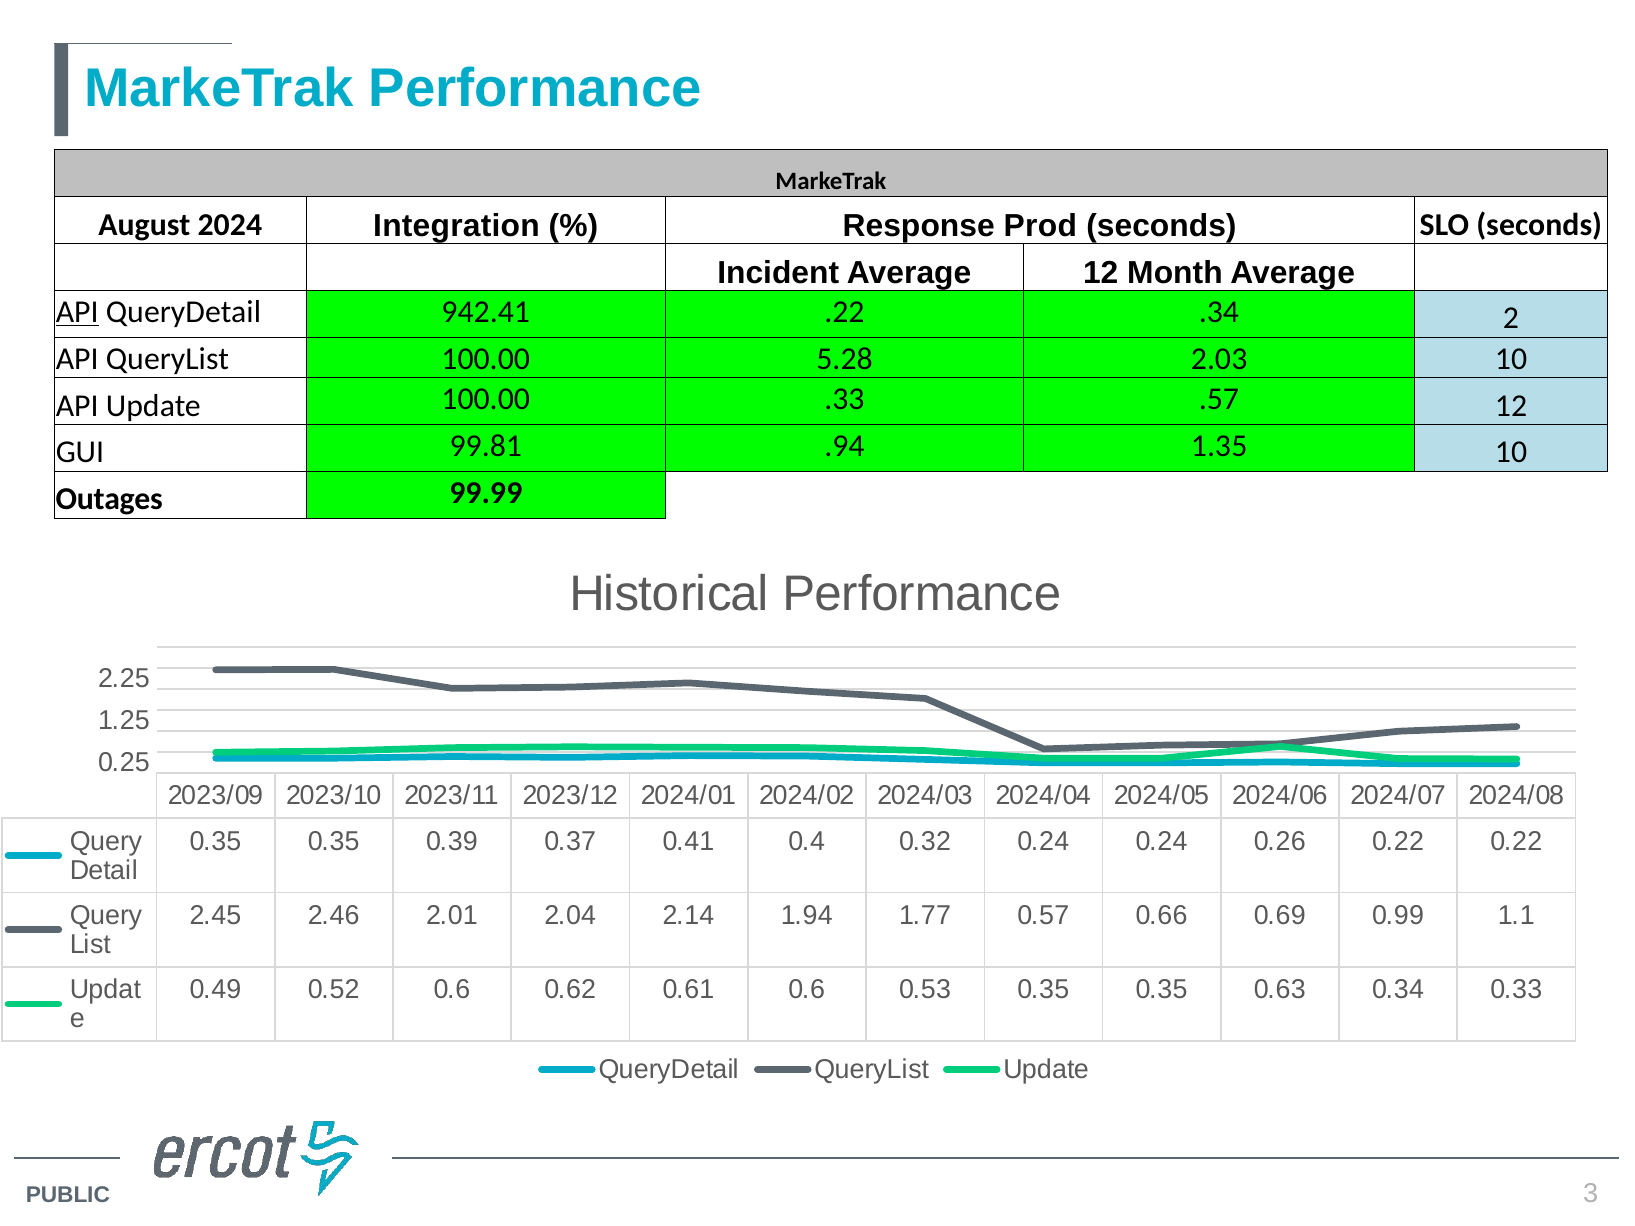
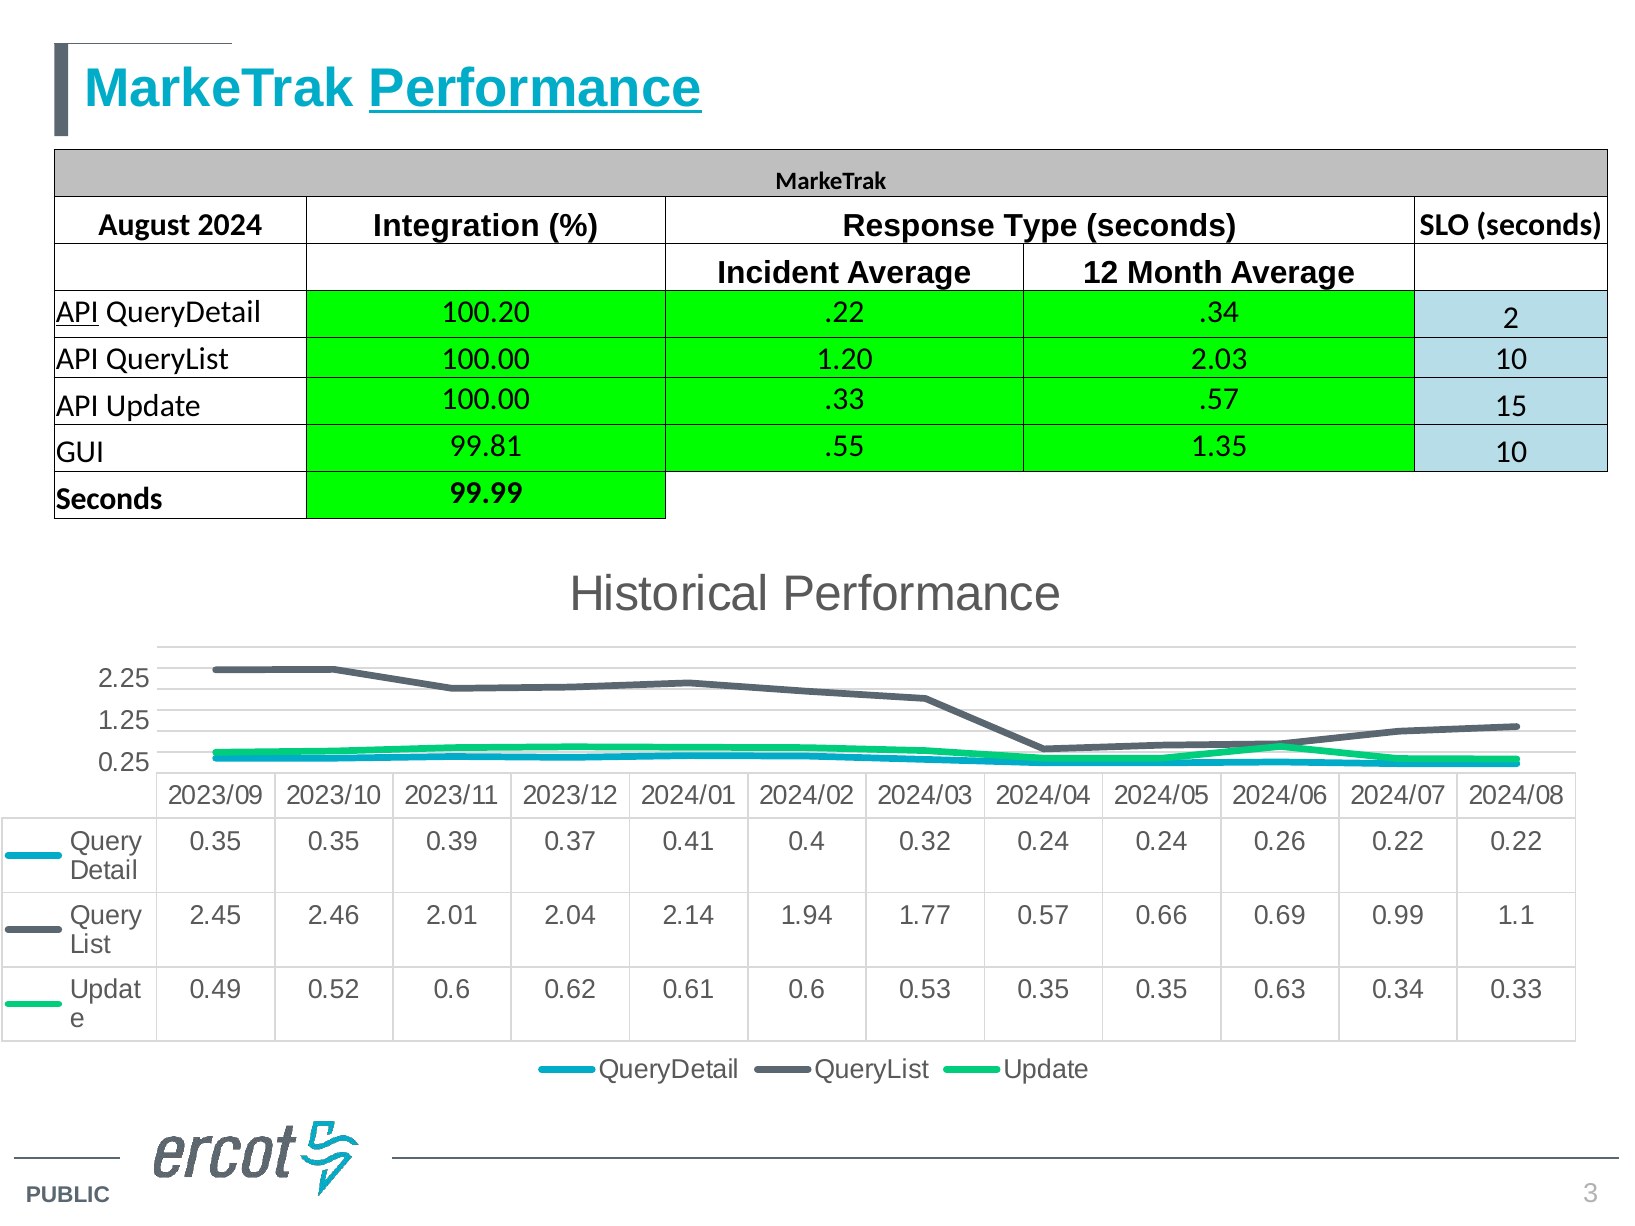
Performance at (535, 88) underline: none -> present
Prod: Prod -> Type
942.41: 942.41 -> 100.20
5.28: 5.28 -> 1.20
.57 12: 12 -> 15
.94: .94 -> .55
Outages at (109, 499): Outages -> Seconds
